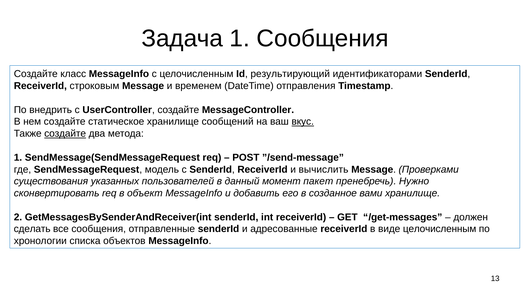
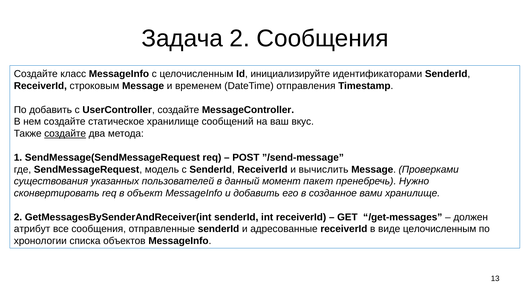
Задача 1: 1 -> 2
результирующий: результирующий -> инициализируйте
По внедрить: внедрить -> добавить
вкус underline: present -> none
сделать: сделать -> атрибут
